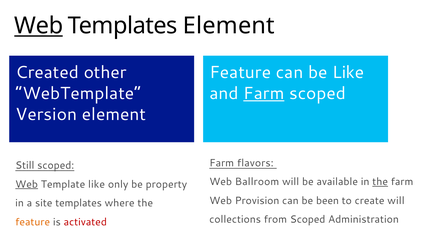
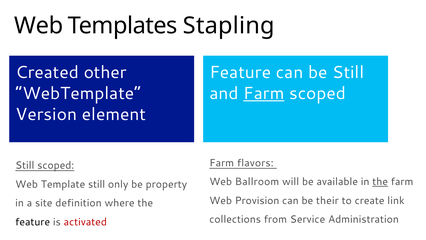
Web at (39, 26) underline: present -> none
Templates Element: Element -> Stapling
be Like: Like -> Still
Web at (27, 184) underline: present -> none
Template like: like -> still
been: been -> their
create will: will -> link
site templates: templates -> definition
from Scoped: Scoped -> Service
feature at (33, 222) colour: orange -> black
